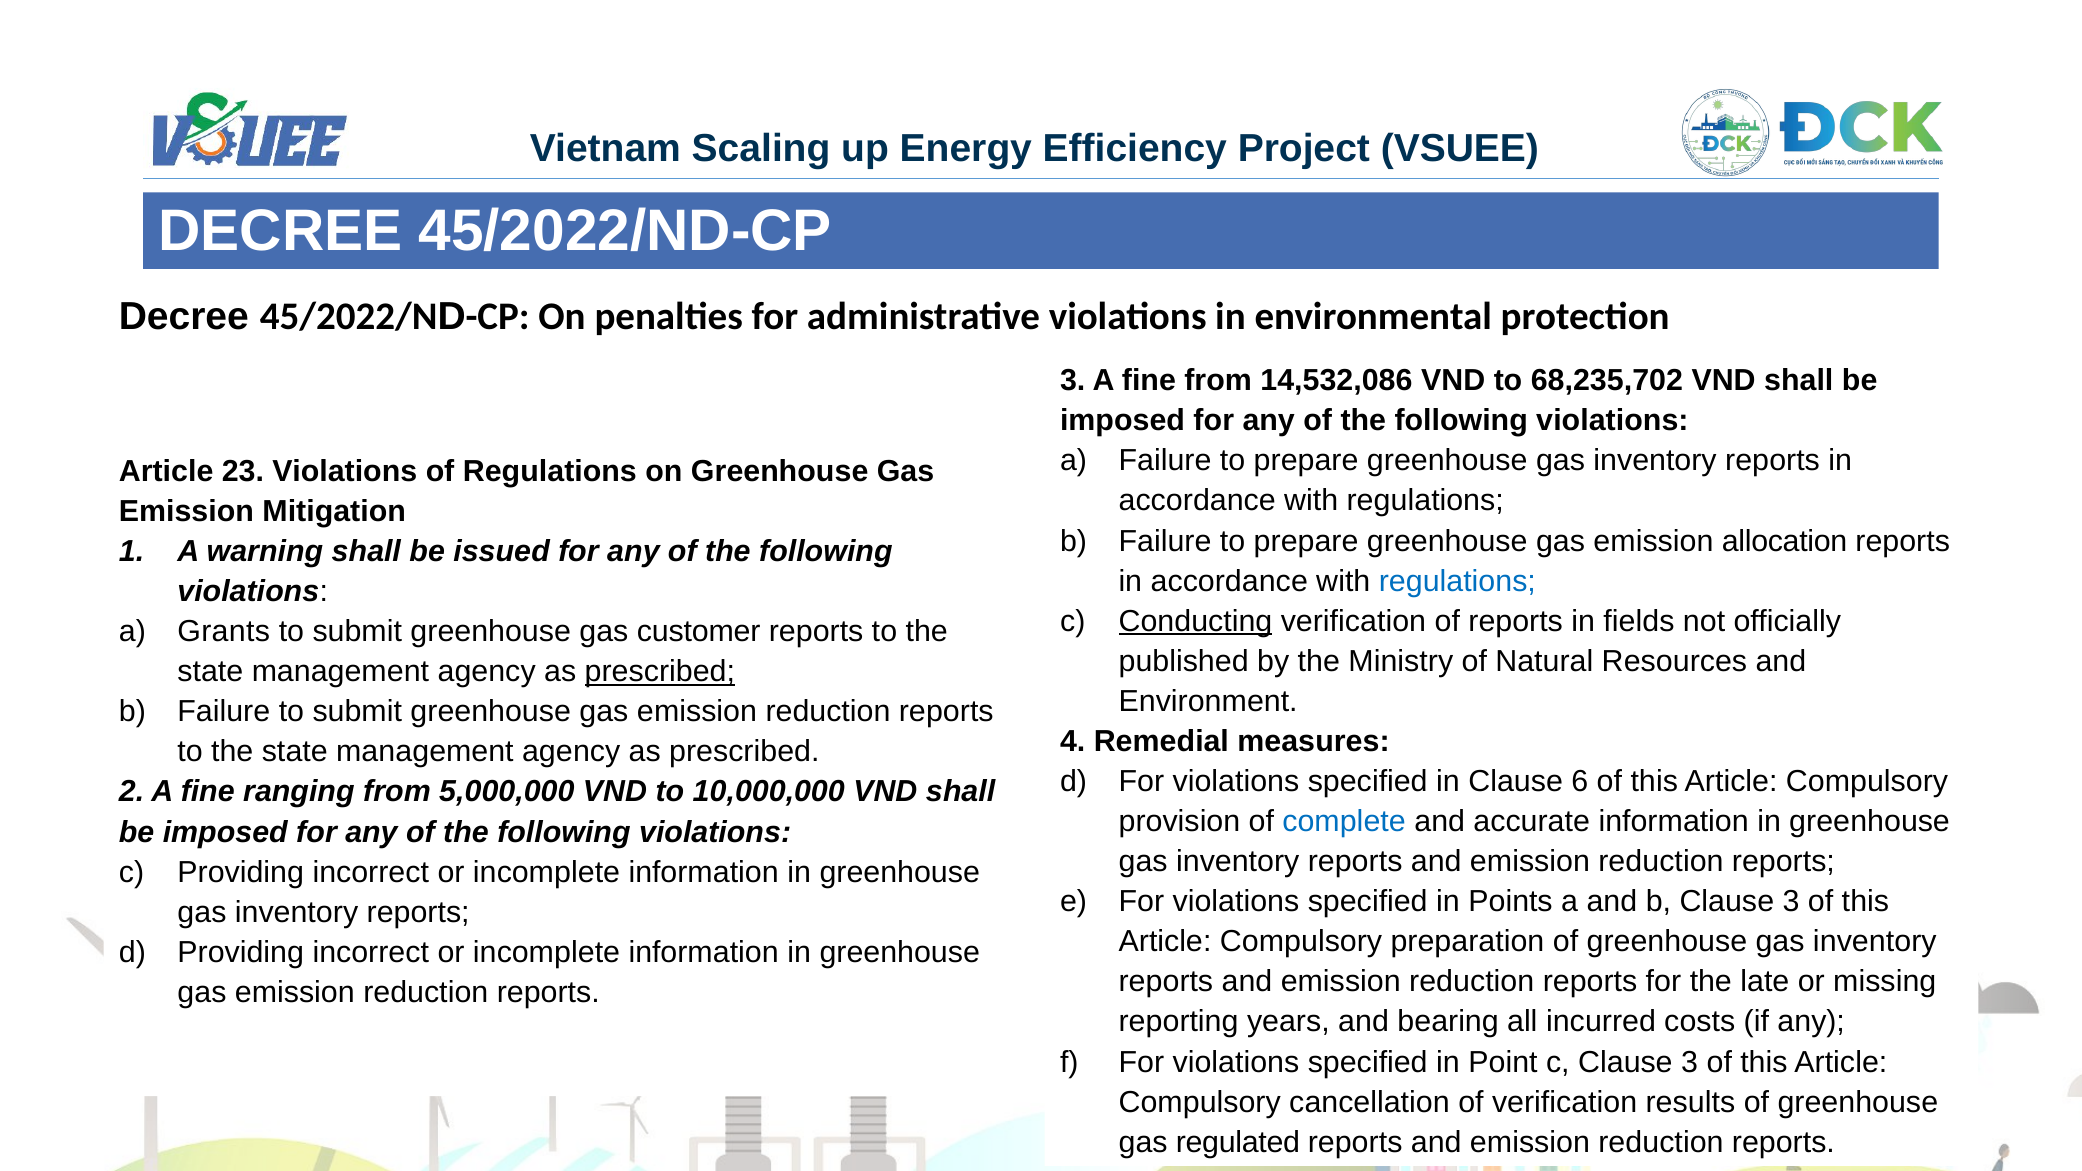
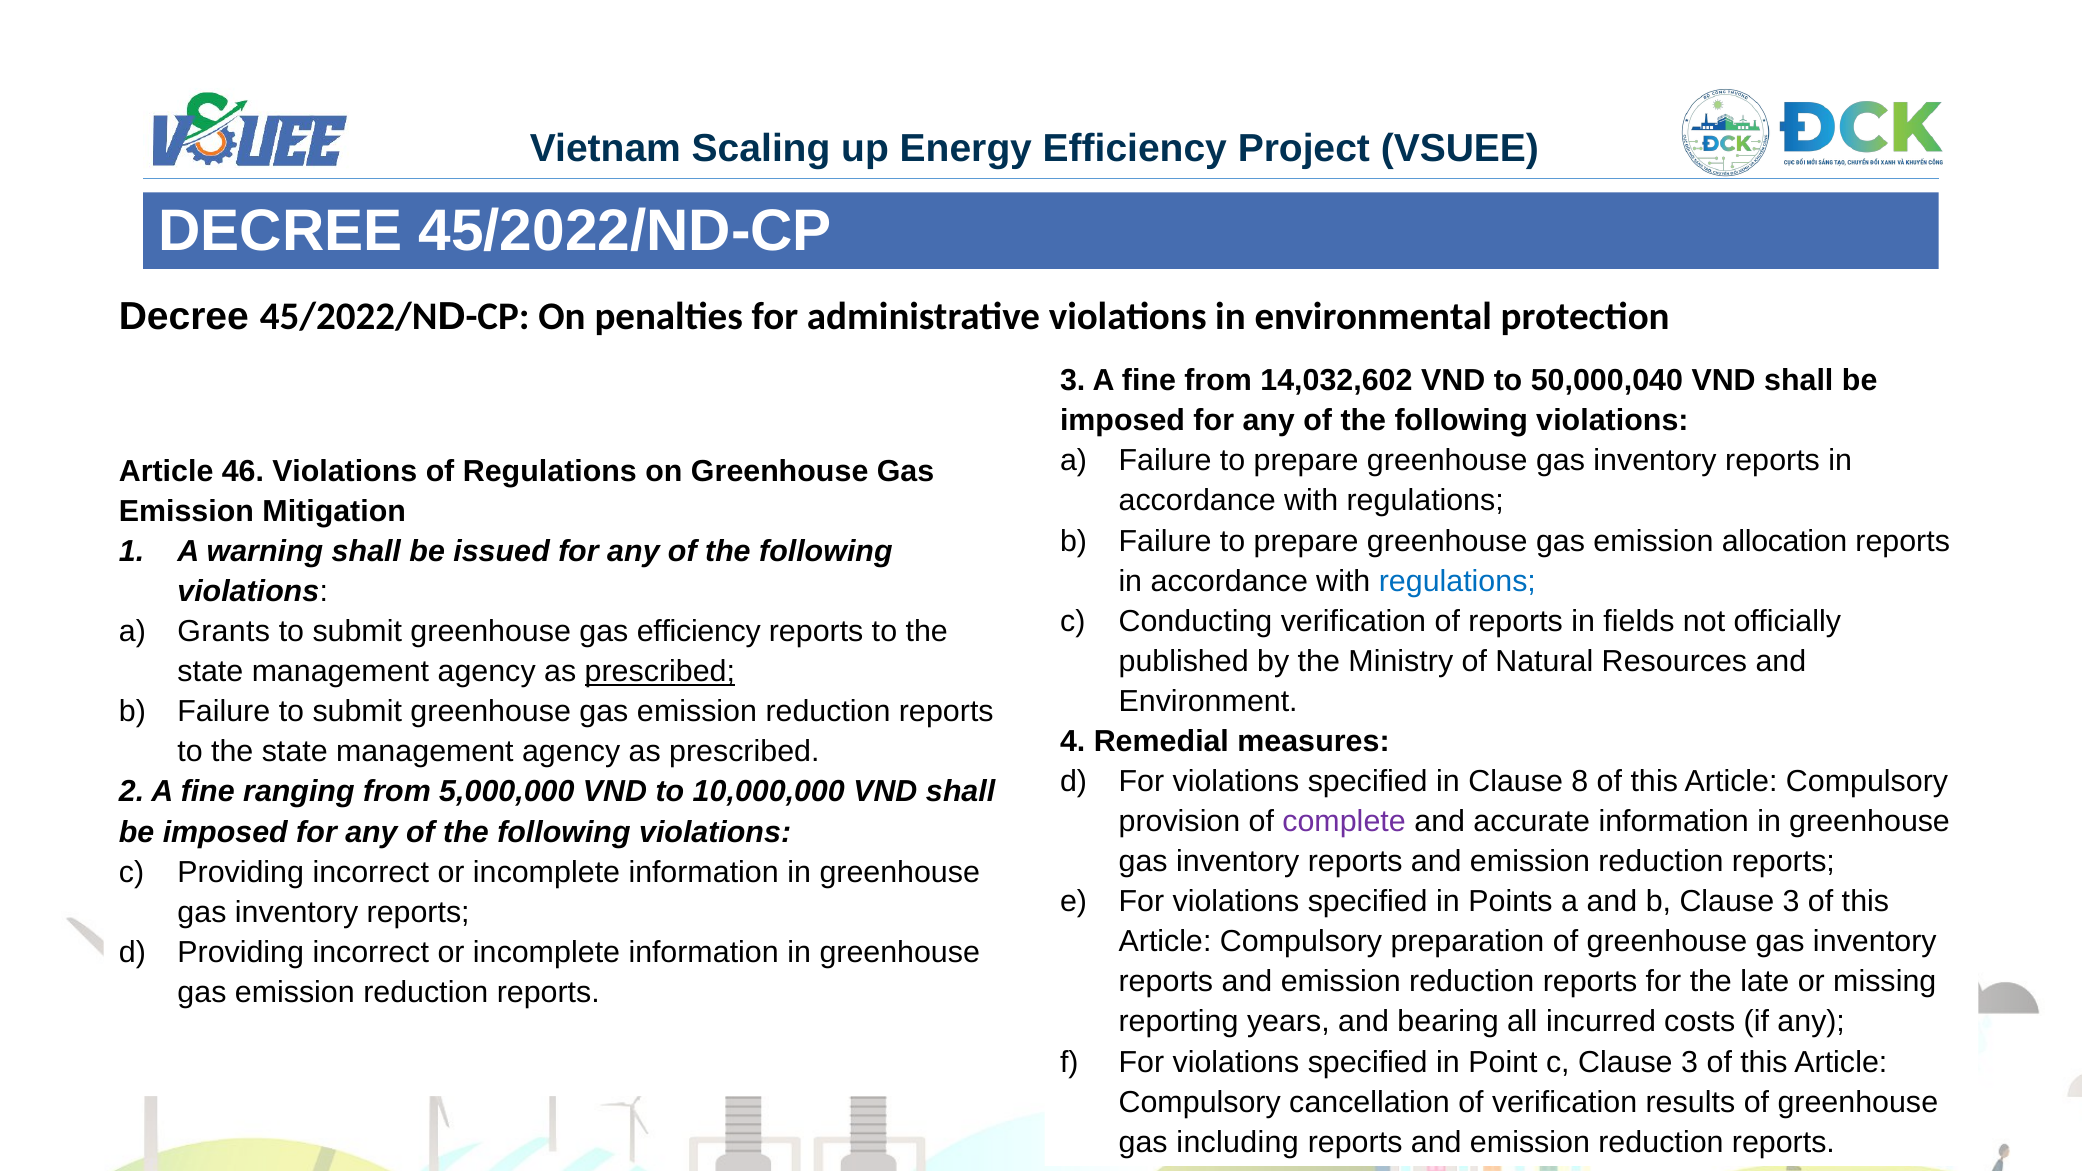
14,532,086: 14,532,086 -> 14,032,602
68,235,702: 68,235,702 -> 50,000,040
23: 23 -> 46
Conducting underline: present -> none
gas customer: customer -> efficiency
6: 6 -> 8
complete colour: blue -> purple
regulated: regulated -> including
